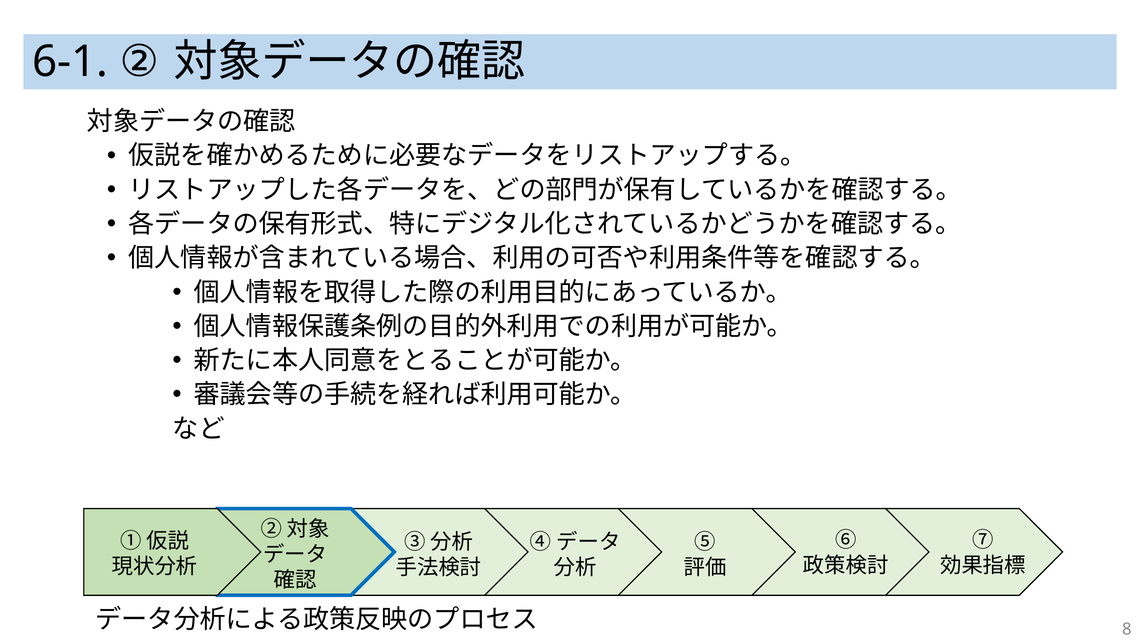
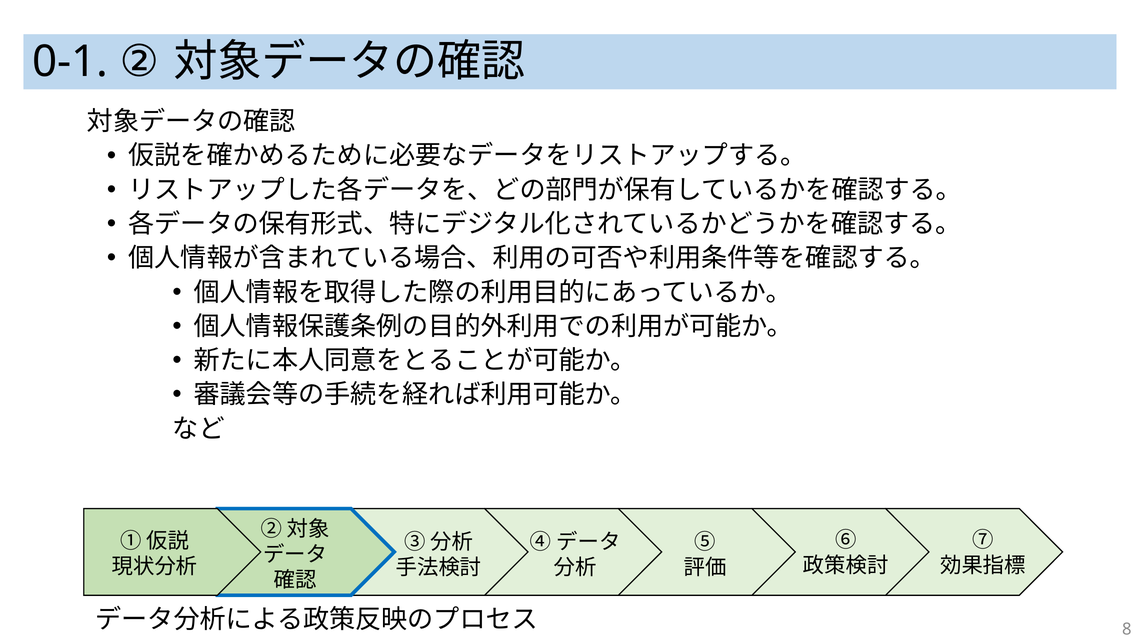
6-1: 6-1 -> 0-1
